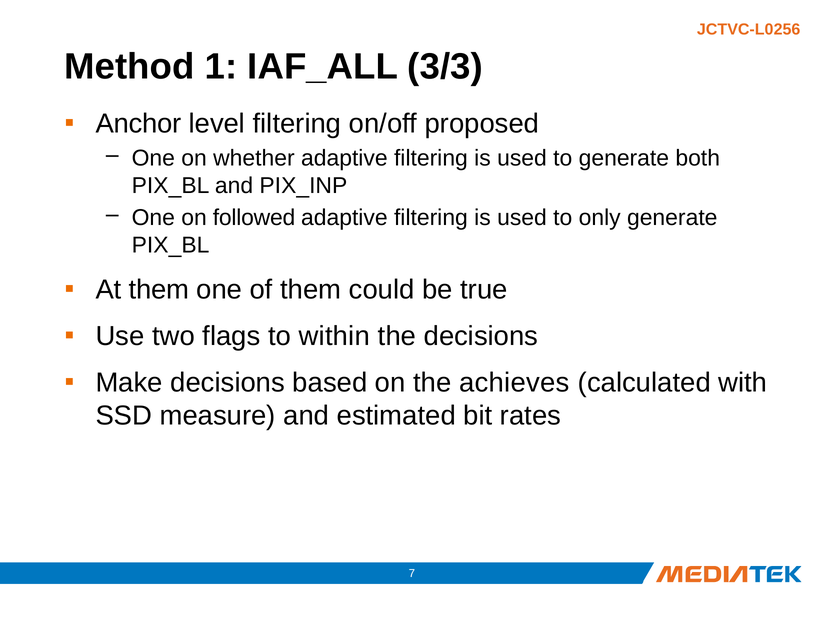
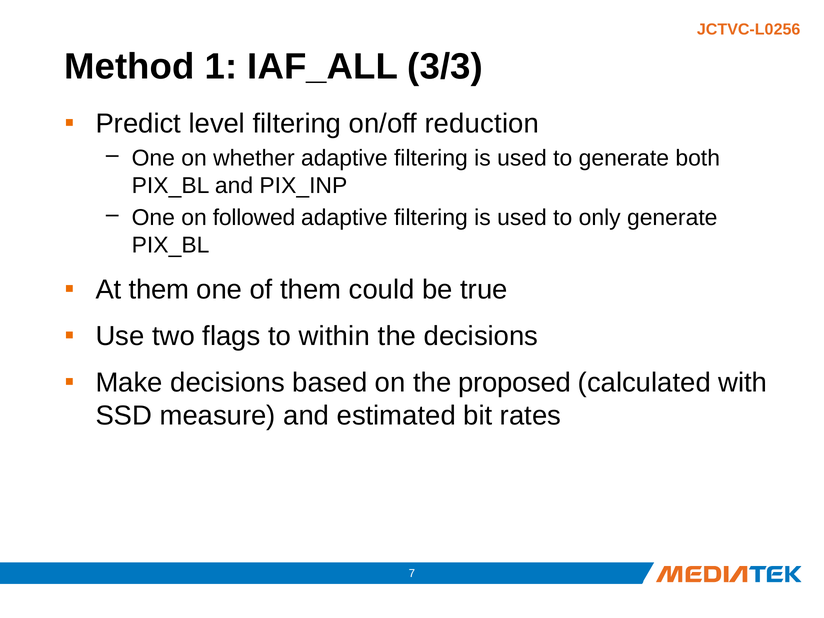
Anchor: Anchor -> Predict
proposed: proposed -> reduction
achieves: achieves -> proposed
